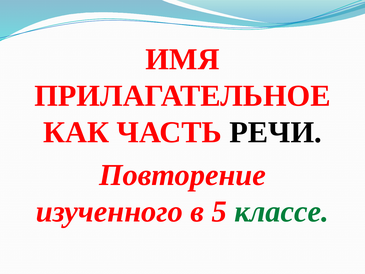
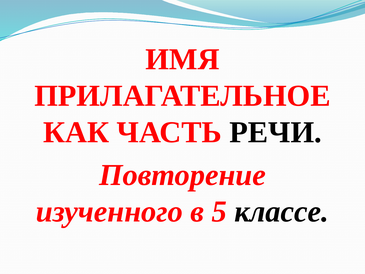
классе colour: green -> black
